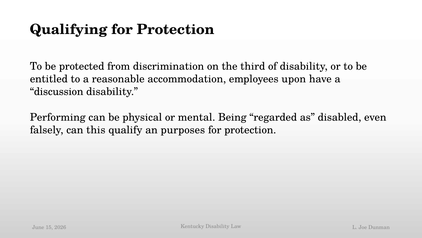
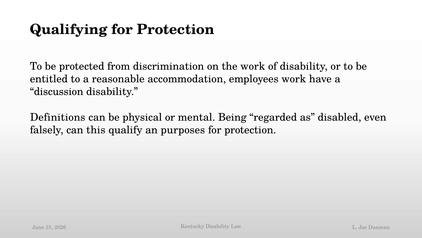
the third: third -> work
employees upon: upon -> work
Performing: Performing -> Definitions
